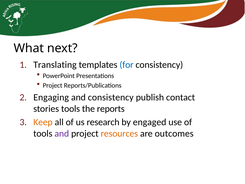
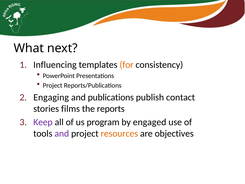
Translating: Translating -> Influencing
for colour: blue -> orange
and consistency: consistency -> publications
stories tools: tools -> films
Keep colour: orange -> purple
research: research -> program
outcomes: outcomes -> objectives
